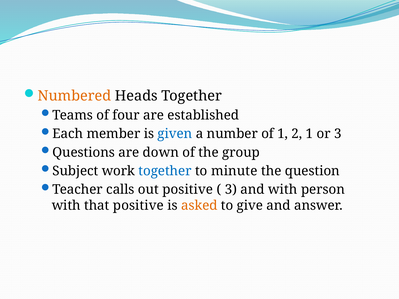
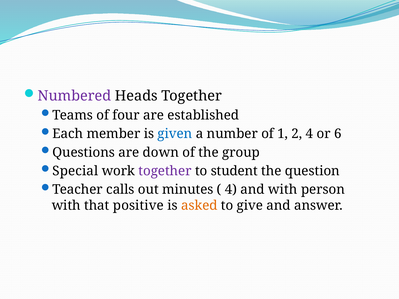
Numbered colour: orange -> purple
2 1: 1 -> 4
or 3: 3 -> 6
Subject: Subject -> Special
together at (165, 171) colour: blue -> purple
minute: minute -> student
out positive: positive -> minutes
3 at (231, 190): 3 -> 4
